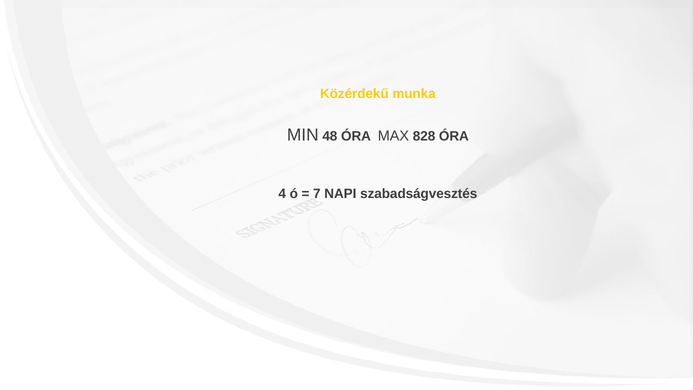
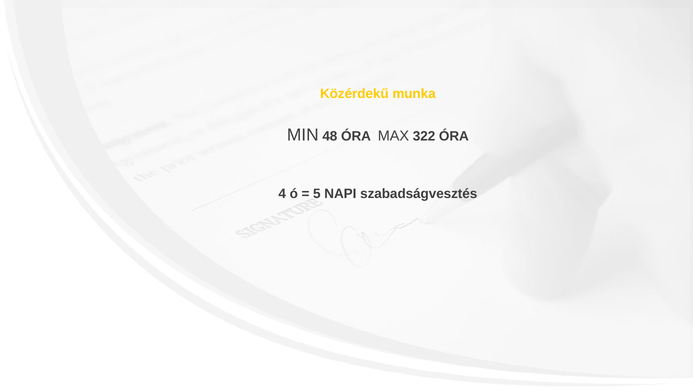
828: 828 -> 322
7: 7 -> 5
